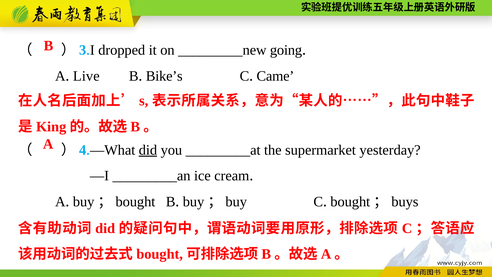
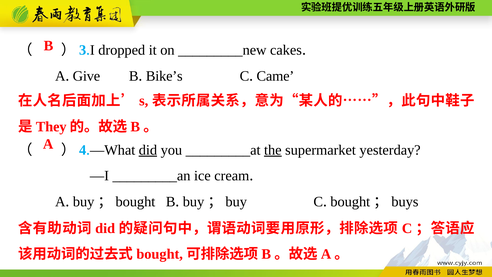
going: going -> cakes
Live: Live -> Give
King: King -> They
the underline: none -> present
